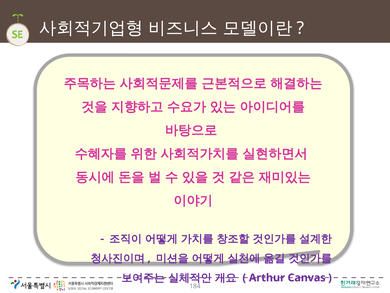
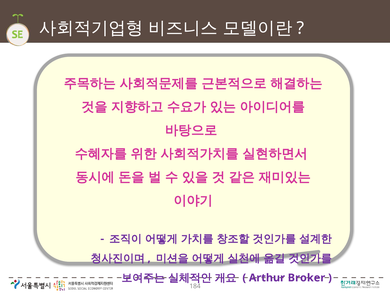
Canvas: Canvas -> Broker
